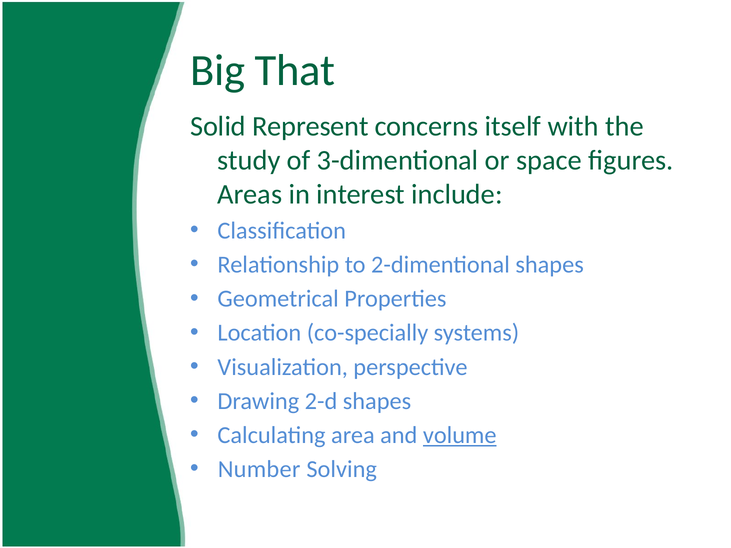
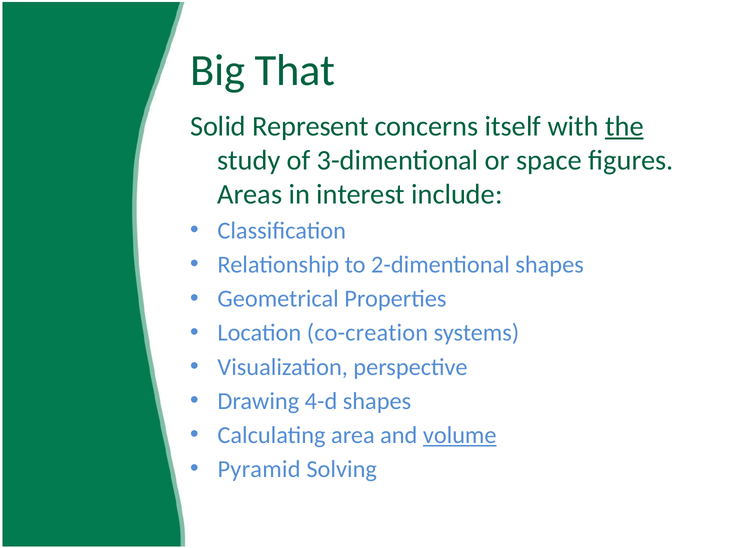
the underline: none -> present
co-specially: co-specially -> co-creation
2-d: 2-d -> 4-d
Number: Number -> Pyramid
